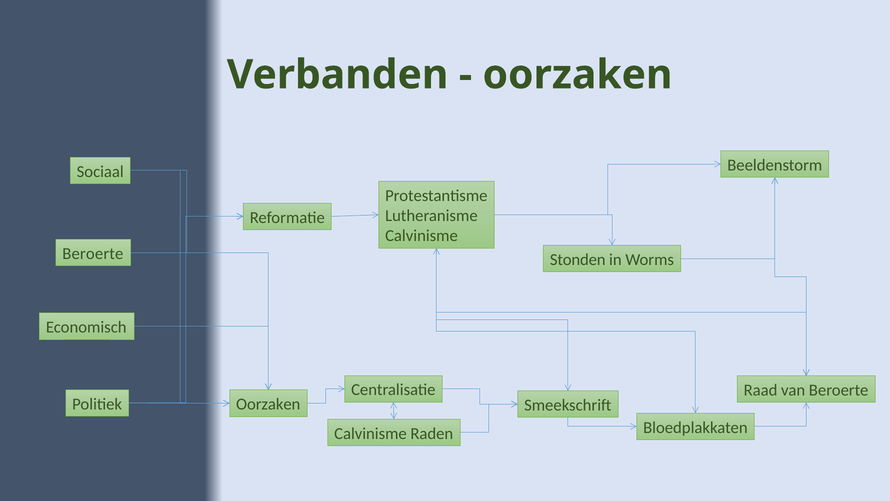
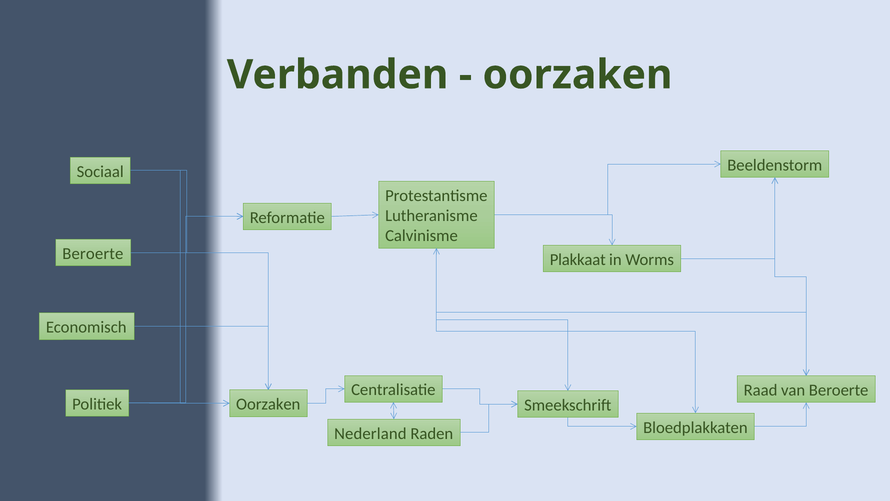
Stonden: Stonden -> Plakkaat
Calvinisme at (370, 433): Calvinisme -> Nederland
